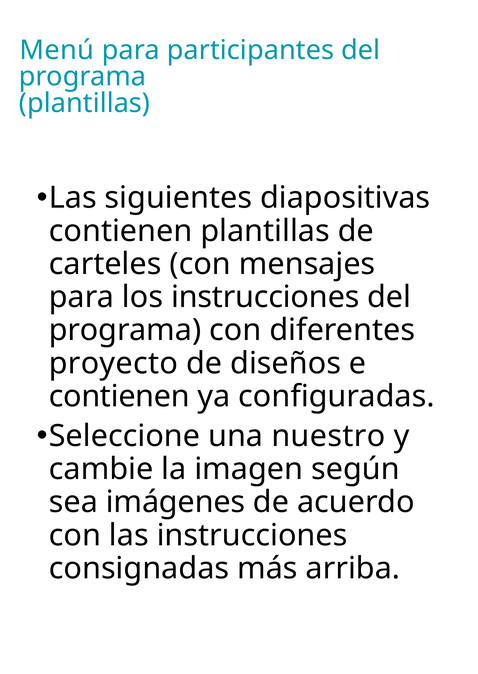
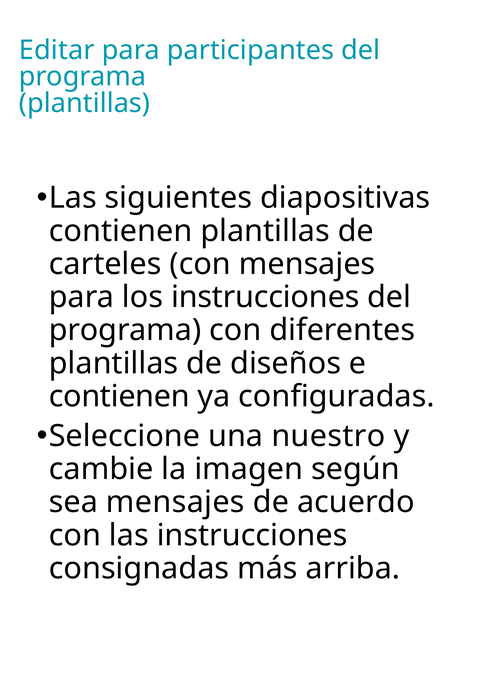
Menú: Menú -> Editar
proyecto at (113, 363): proyecto -> plantillas
sea imágenes: imágenes -> mensajes
